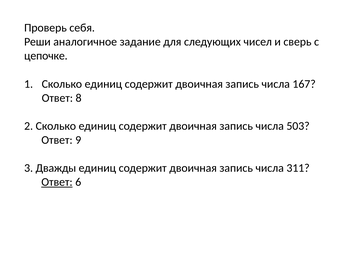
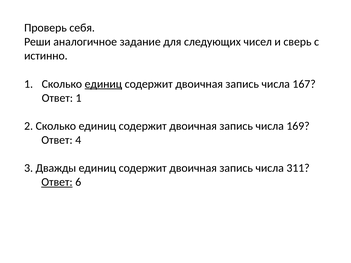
цепочке: цепочке -> истинно
единиц at (103, 84) underline: none -> present
Ответ 8: 8 -> 1
503: 503 -> 169
9: 9 -> 4
